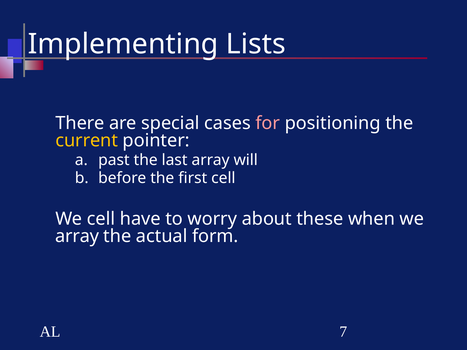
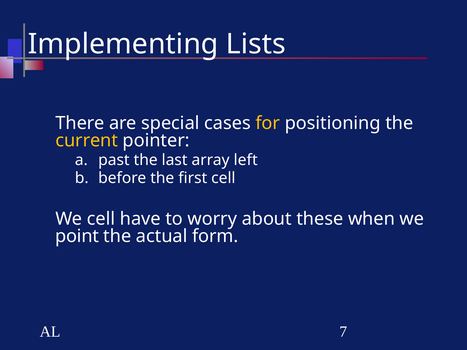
for colour: pink -> yellow
will: will -> left
array at (77, 236): array -> point
